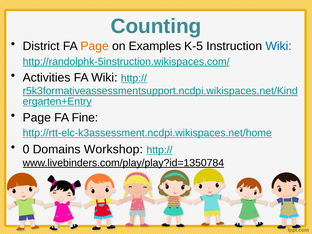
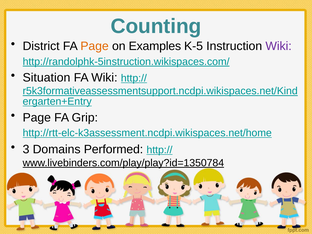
Wiki at (279, 46) colour: blue -> purple
Activities: Activities -> Situation
Fine: Fine -> Grip
0: 0 -> 3
Workshop: Workshop -> Performed
